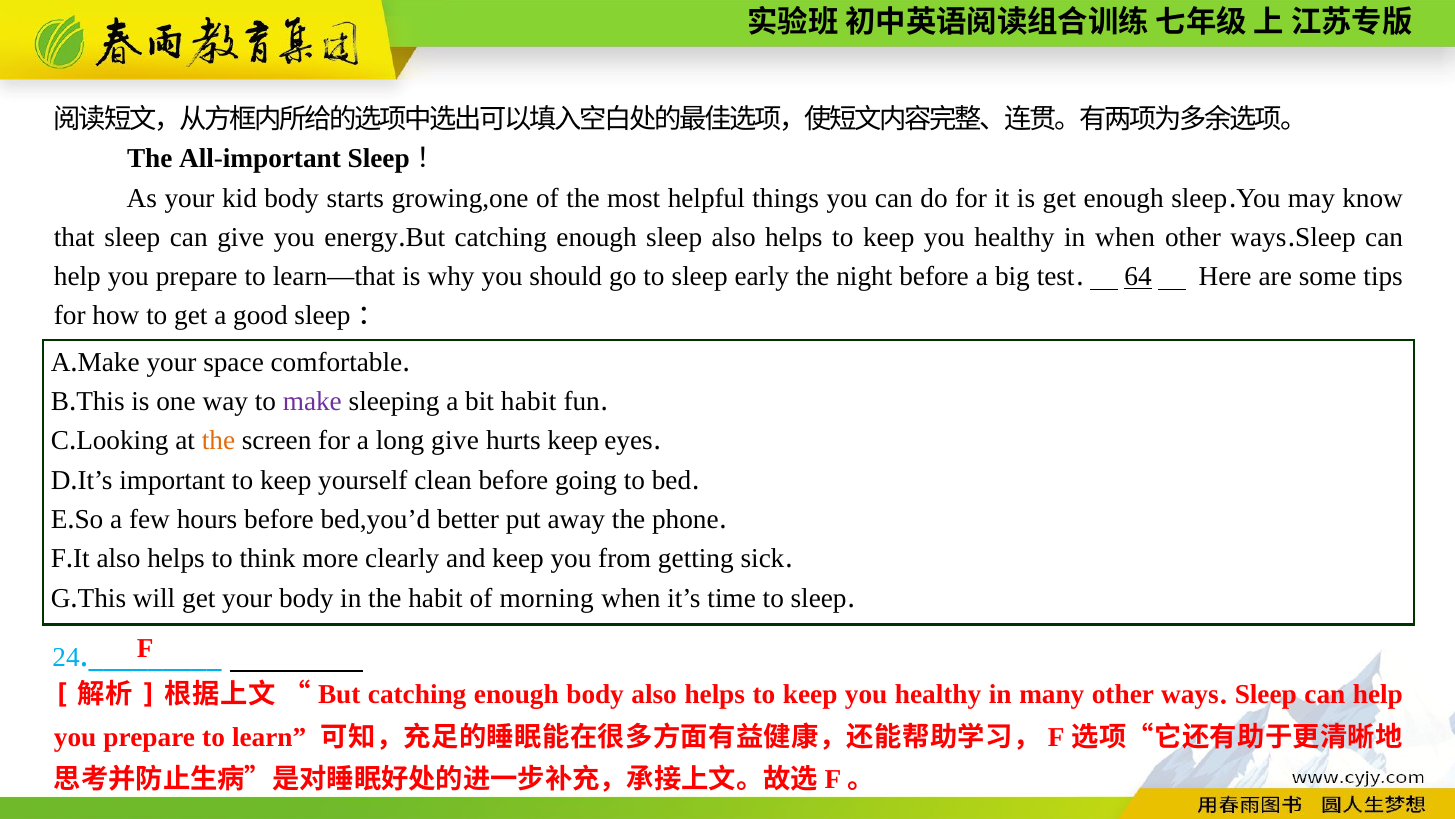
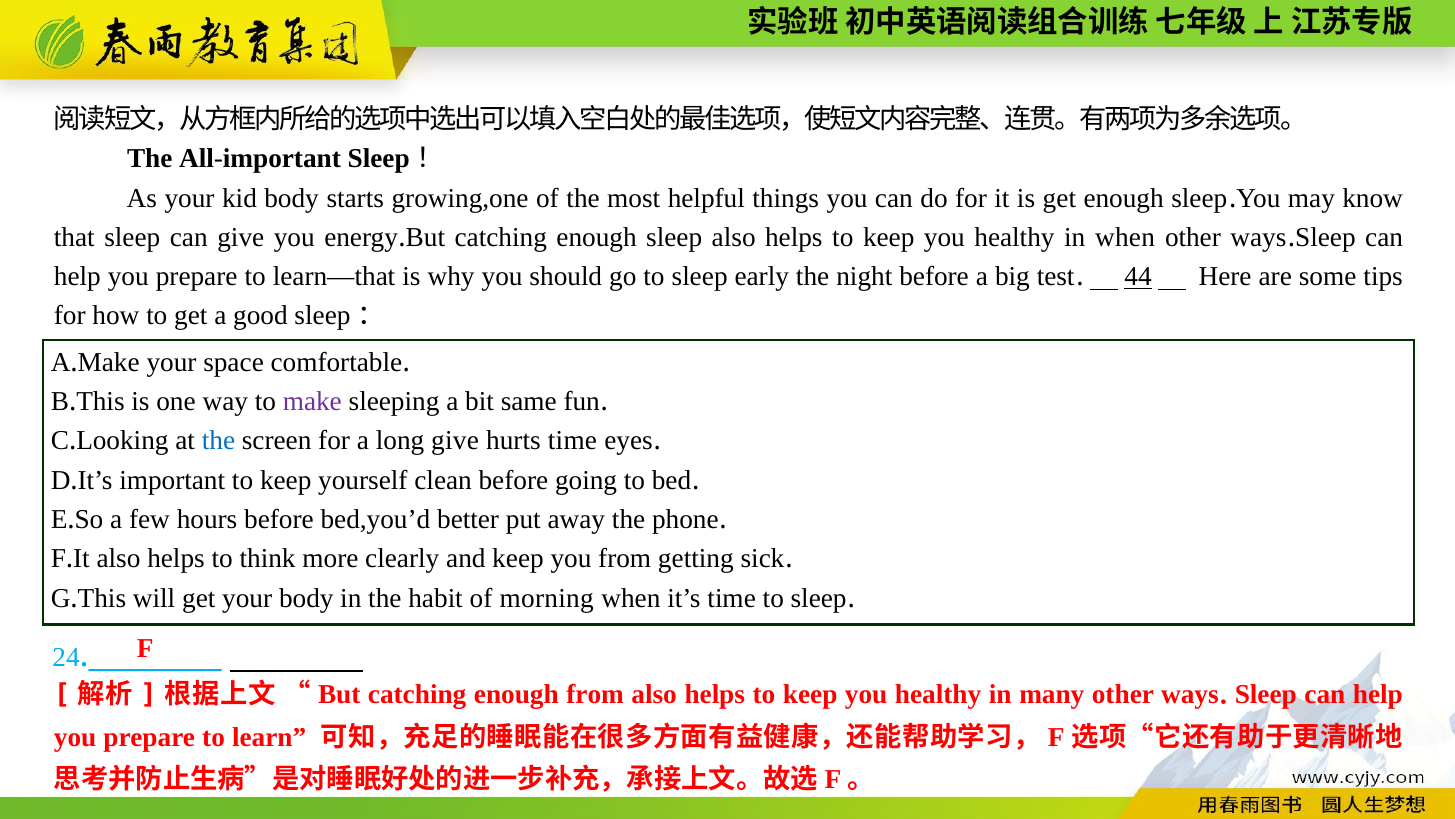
64: 64 -> 44
bit habit: habit -> same
the at (218, 441) colour: orange -> blue
hurts keep: keep -> time
enough body: body -> from
